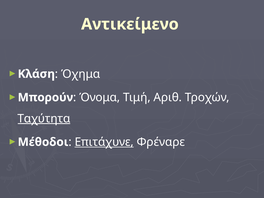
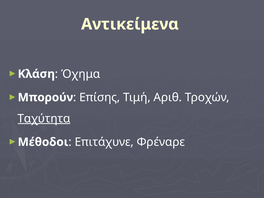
Αντικείμενο: Αντικείμενο -> Αντικείμενα
Όνομα: Όνομα -> Επίσης
Επιτάχυνε underline: present -> none
